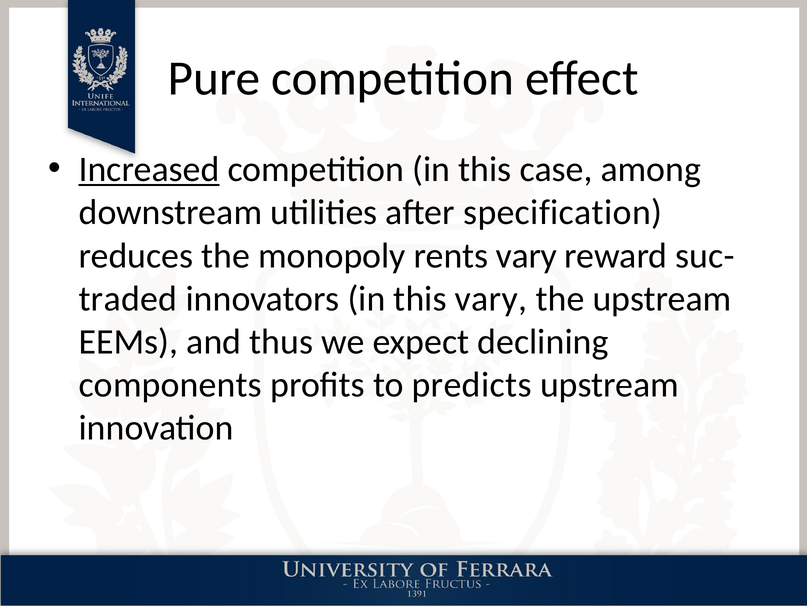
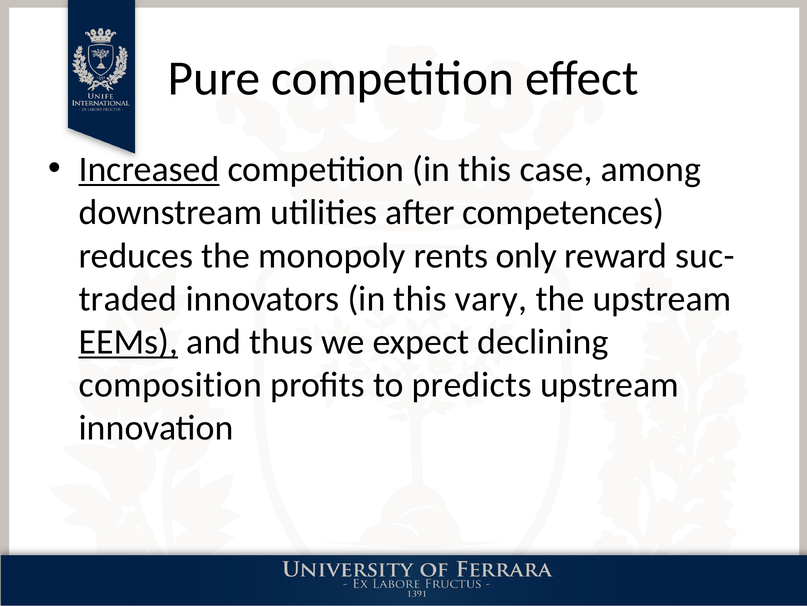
specification: specification -> competences
rents vary: vary -> only
EEMs underline: none -> present
components: components -> composition
